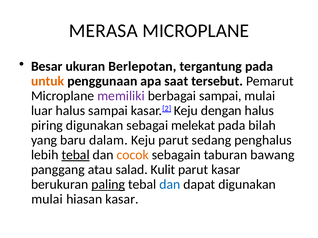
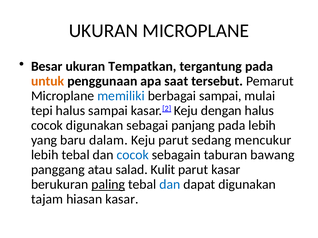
MERASA at (103, 31): MERASA -> UKURAN
Berlepotan: Berlepotan -> Tempatkan
memiliki colour: purple -> blue
luar: luar -> tepi
piring at (47, 126): piring -> cocok
melekat: melekat -> panjang
pada bilah: bilah -> lebih
penghalus: penghalus -> mencukur
tebal at (76, 155) underline: present -> none
cocok at (133, 155) colour: orange -> blue
mulai at (47, 200): mulai -> tajam
